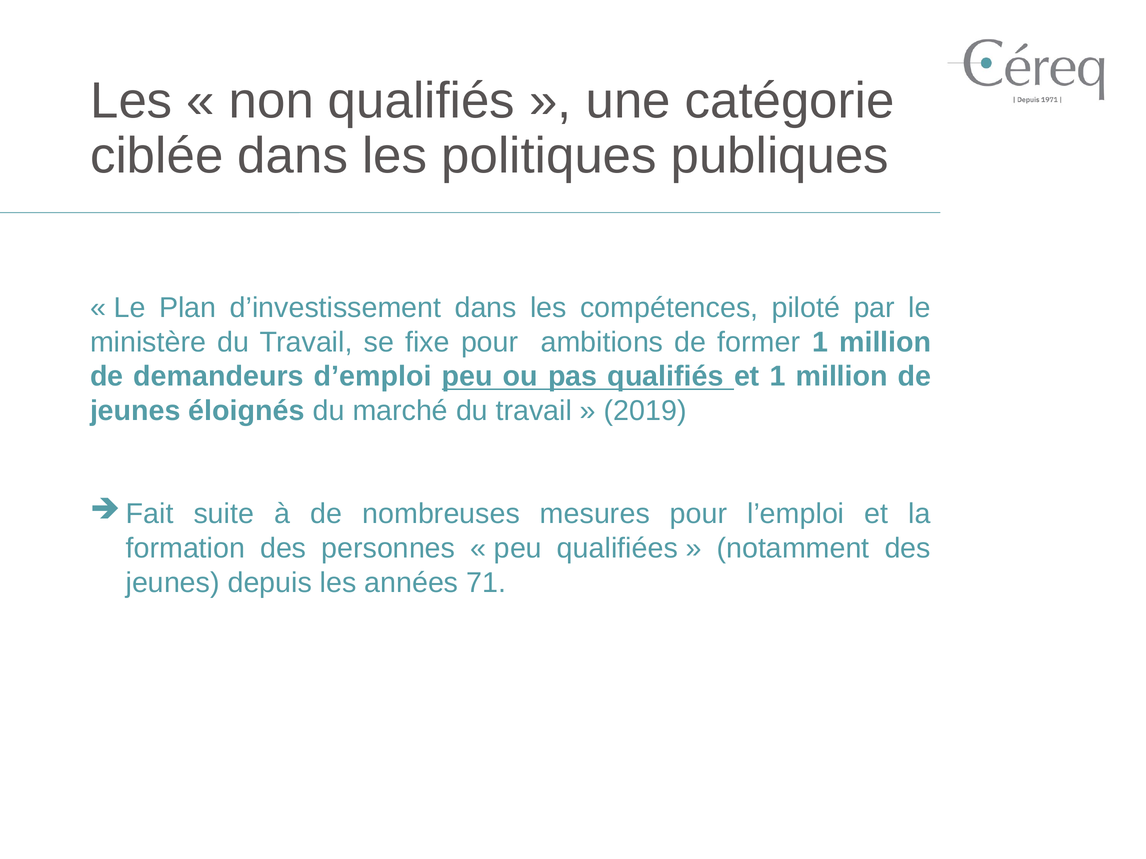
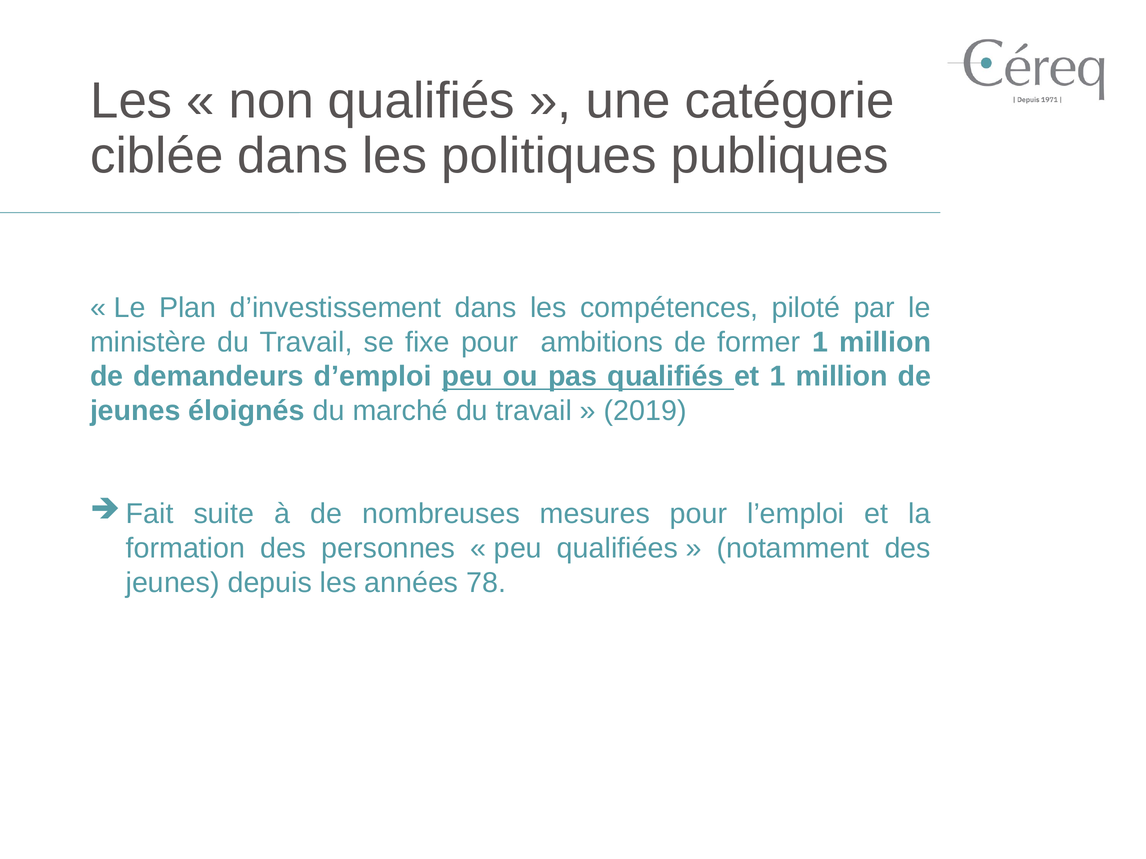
71: 71 -> 78
